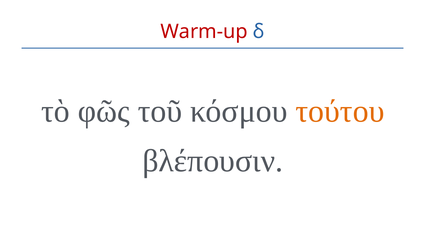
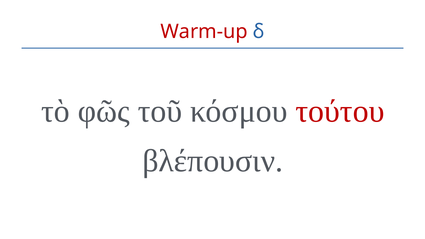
τούτου colour: orange -> red
